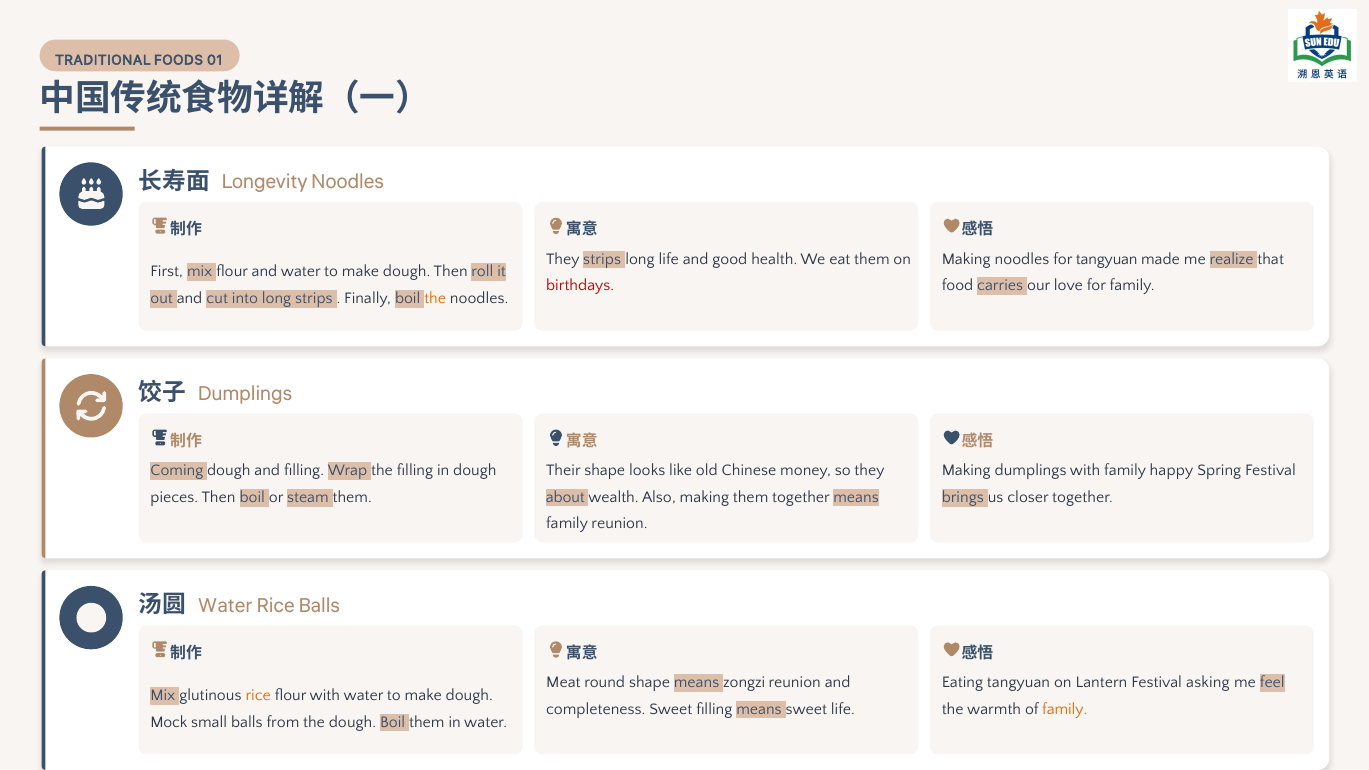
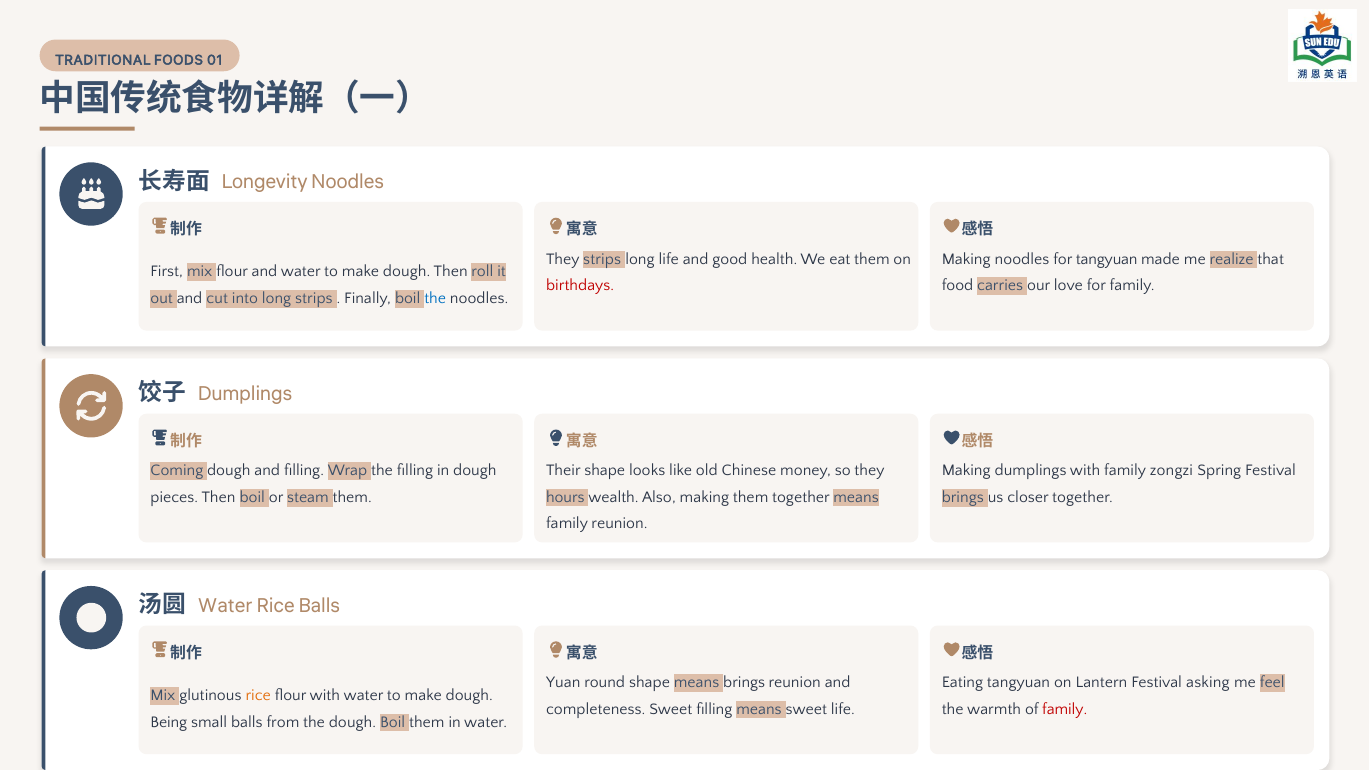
the at (435, 298) colour: orange -> blue
happy: happy -> zongzi
about: about -> hours
Meat: Meat -> Yuan
means zongzi: zongzi -> brings
family at (1065, 709) colour: orange -> red
Mock: Mock -> Being
